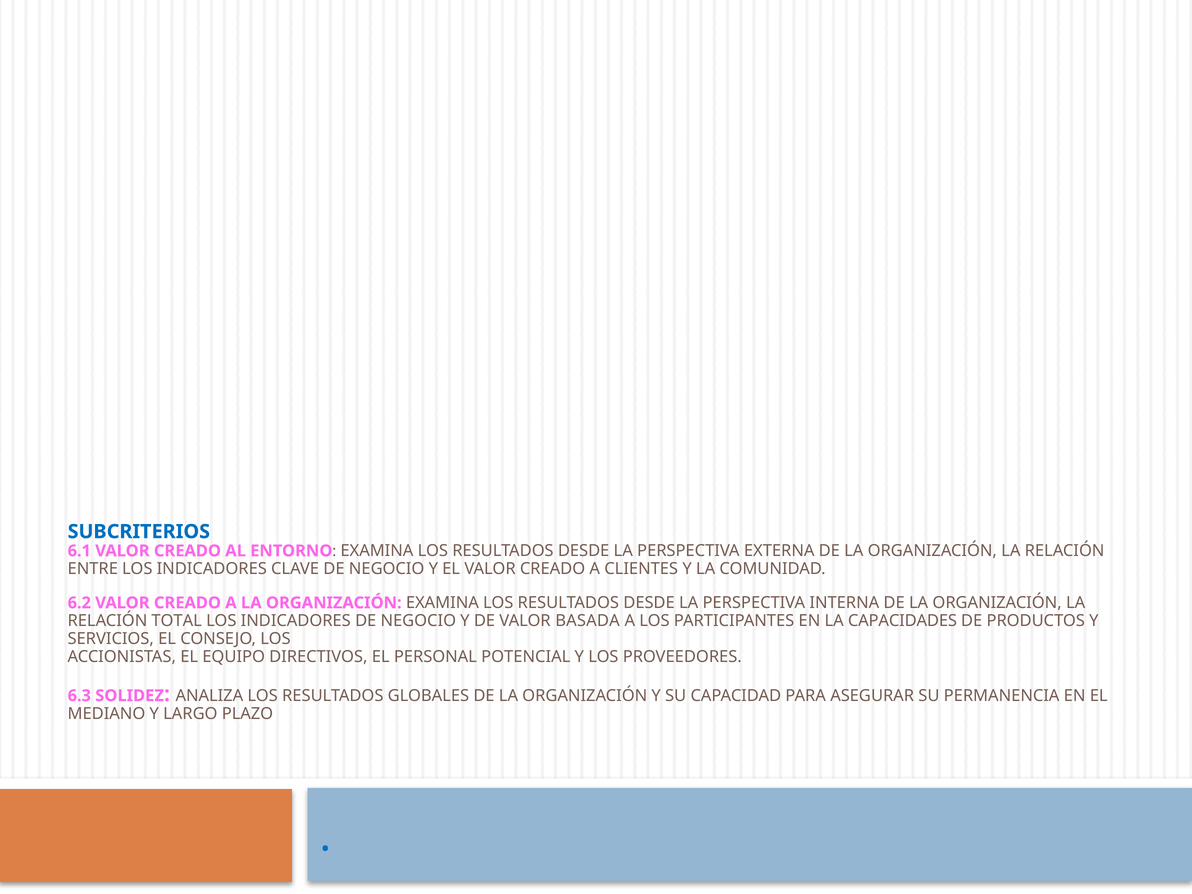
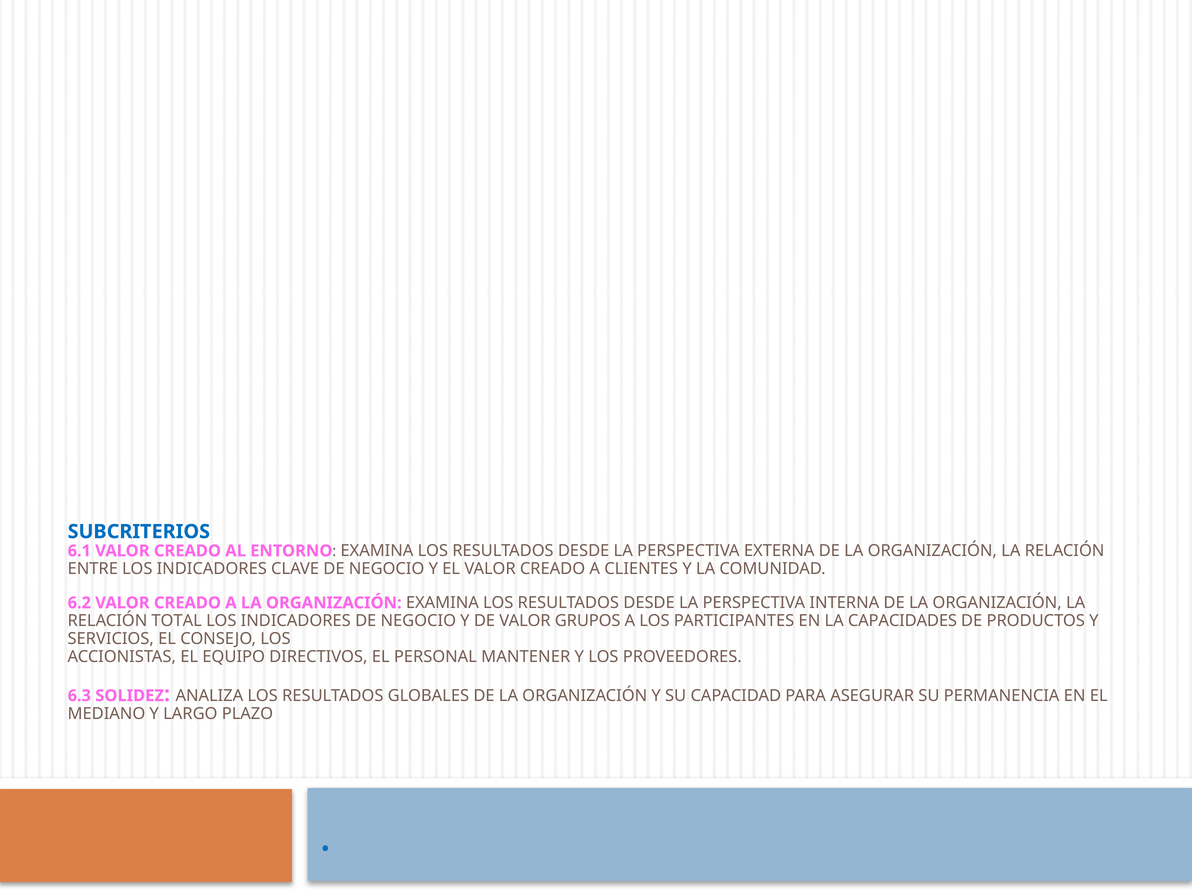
BASADA: BASADA -> GRUPOS
POTENCIAL: POTENCIAL -> MANTENER
